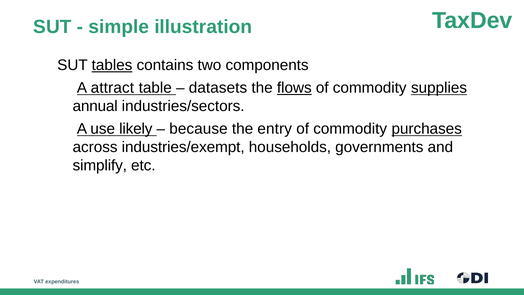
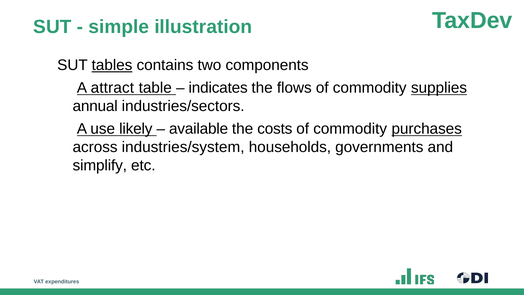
datasets: datasets -> indicates
flows underline: present -> none
because: because -> available
entry: entry -> costs
industries/exempt: industries/exempt -> industries/system
